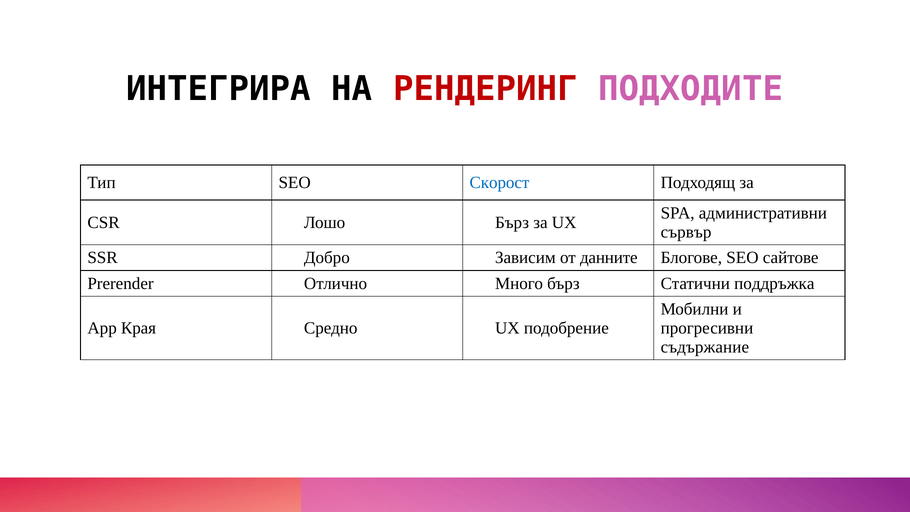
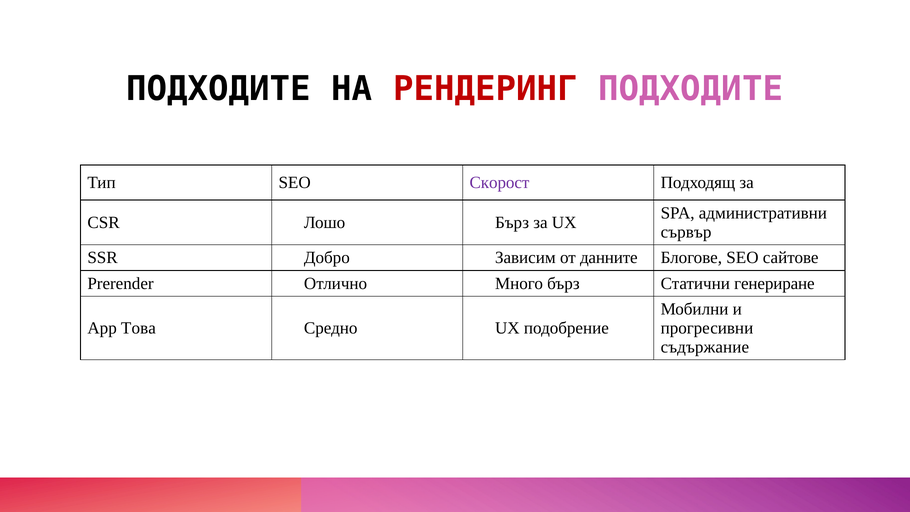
ИНТЕГРИРА at (219, 89): ИНТЕГРИРА -> ПОДХОДИТЕ
Скорост colour: blue -> purple
поддръжка: поддръжка -> генериране
Края: Края -> Това
